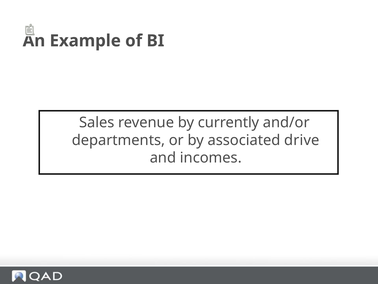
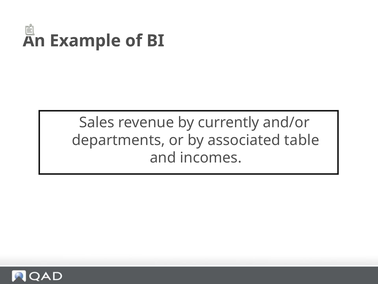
drive: drive -> table
